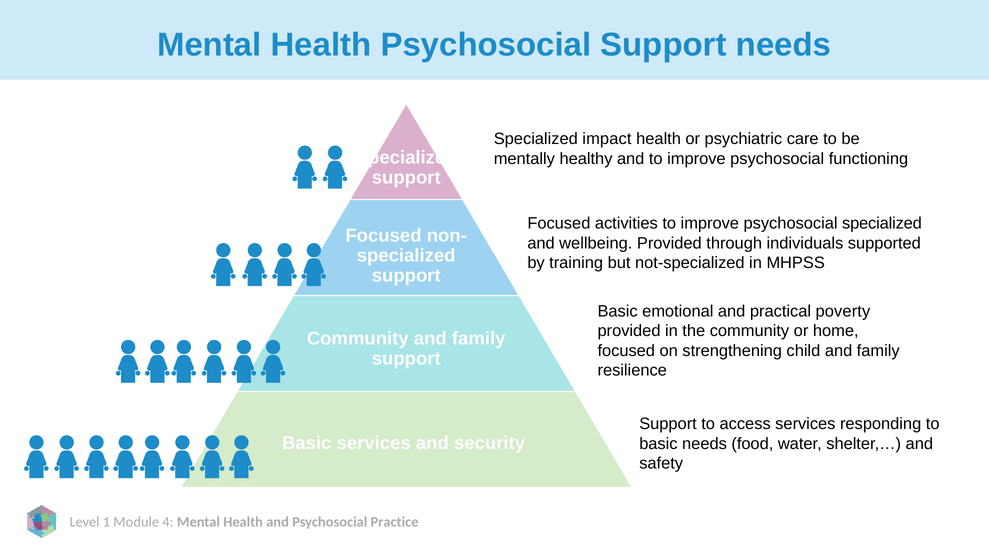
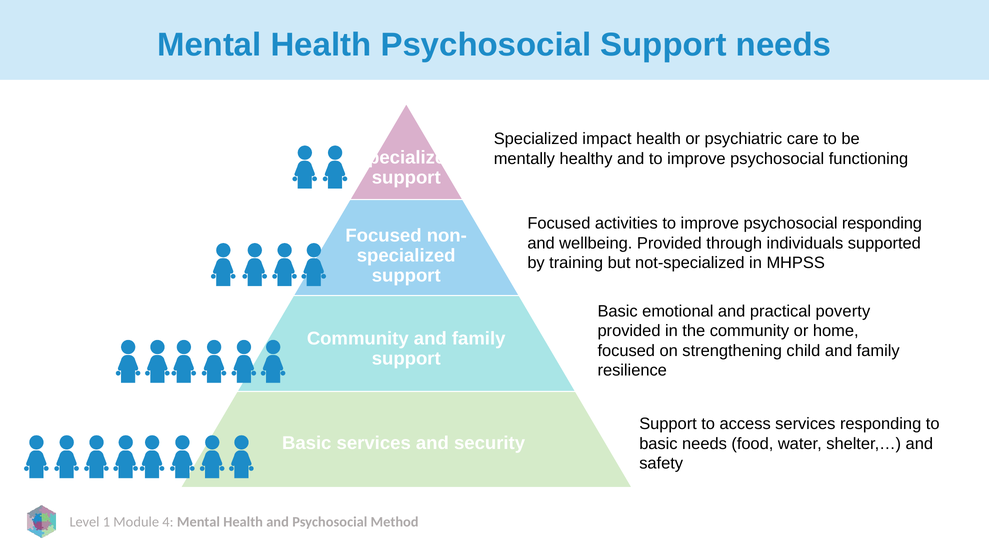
psychosocial specialized: specialized -> responding
Practice: Practice -> Method
